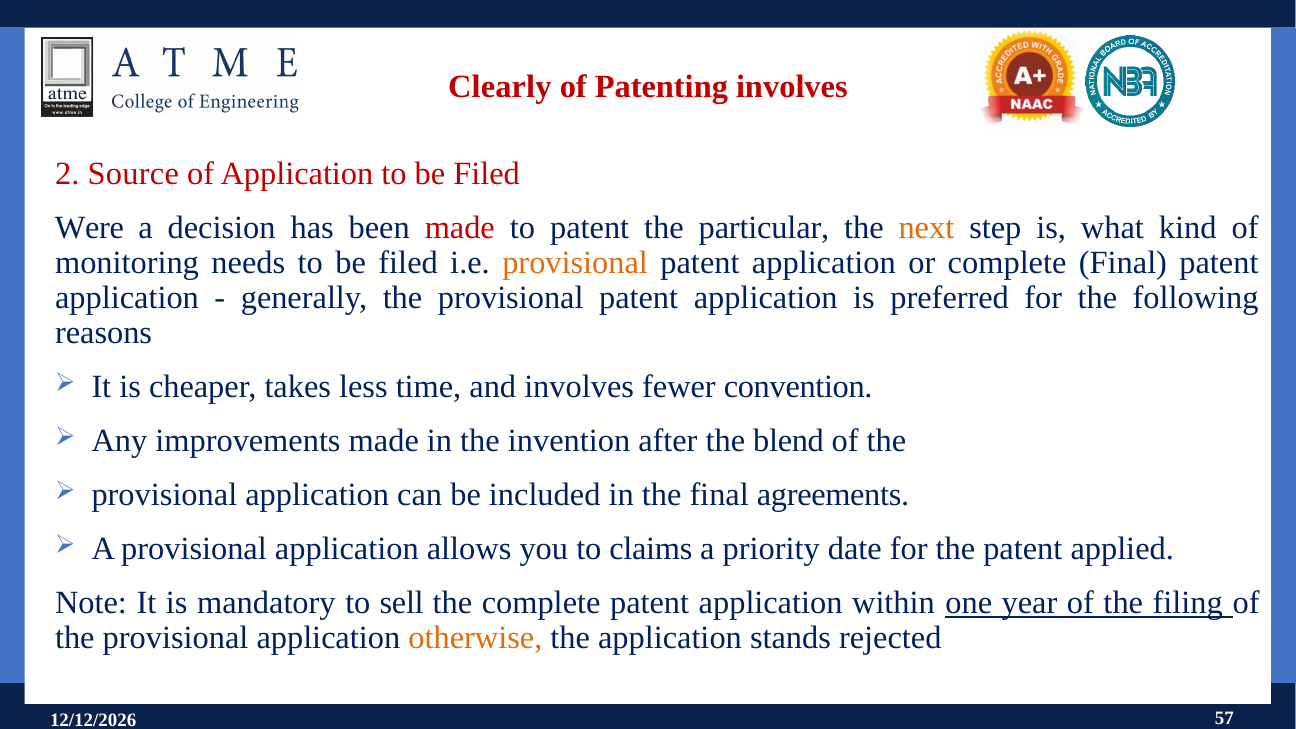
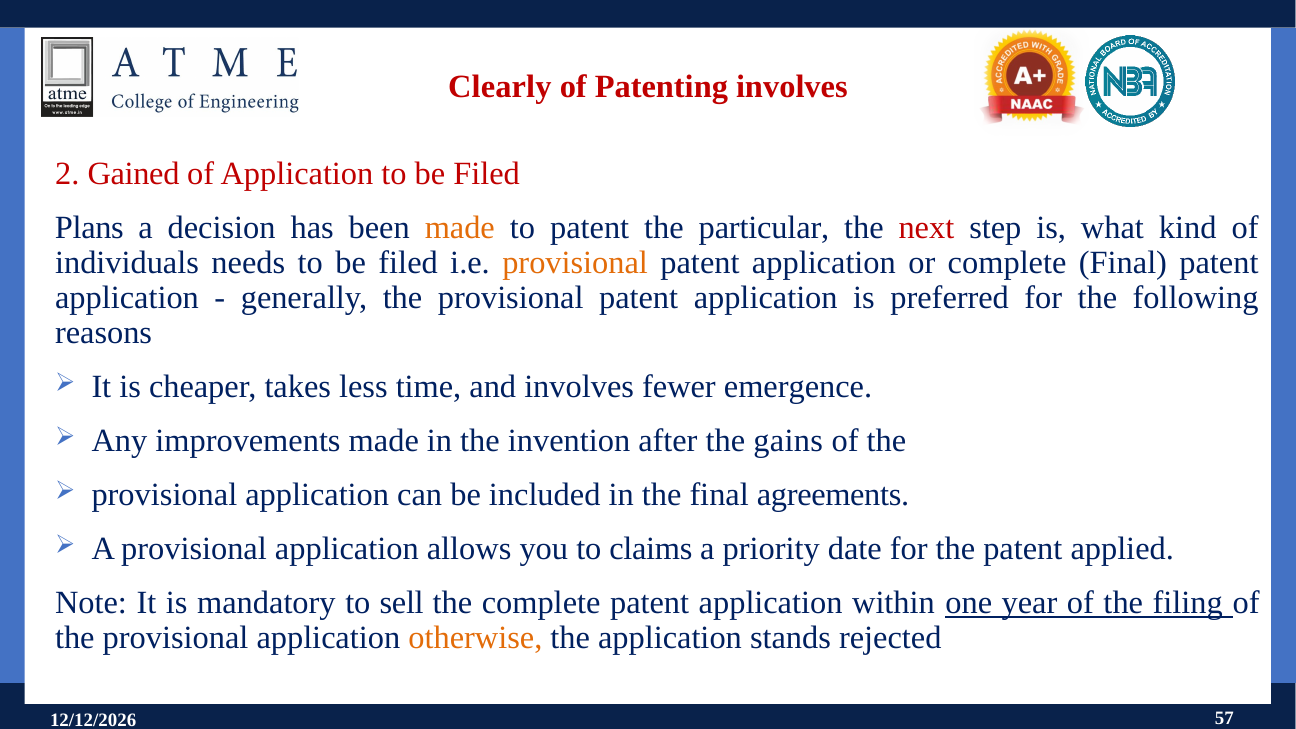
Source: Source -> Gained
Were: Were -> Plans
made at (460, 228) colour: red -> orange
next colour: orange -> red
monitoring: monitoring -> individuals
convention: convention -> emergence
blend: blend -> gains
